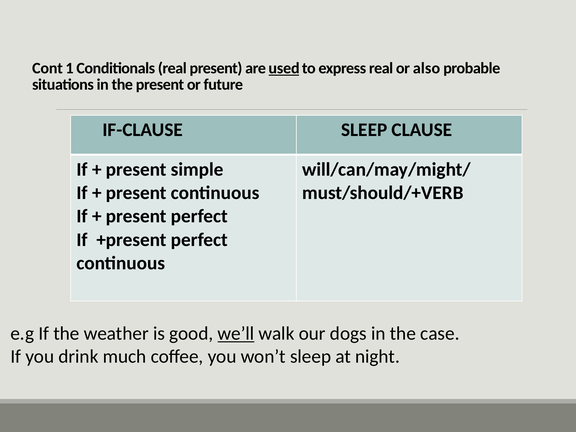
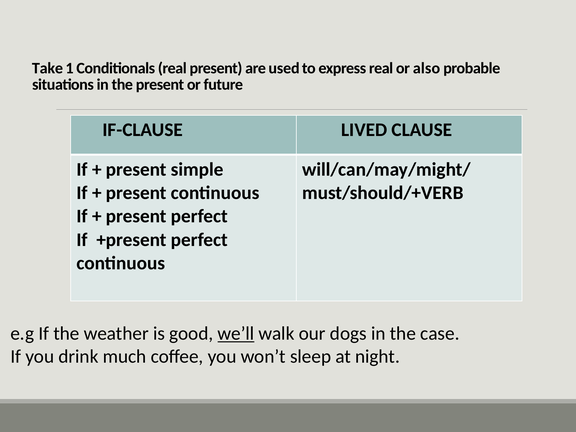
Cont: Cont -> Take
used underline: present -> none
IF-CLAUSE SLEEP: SLEEP -> LIVED
